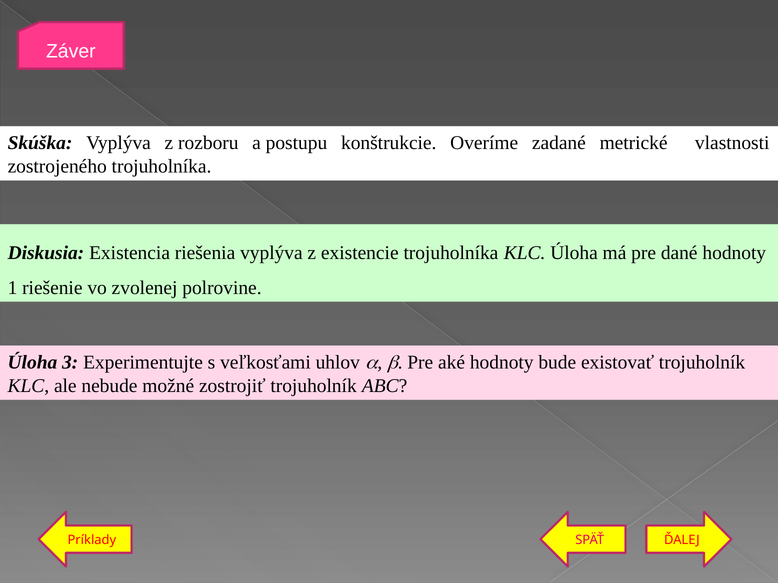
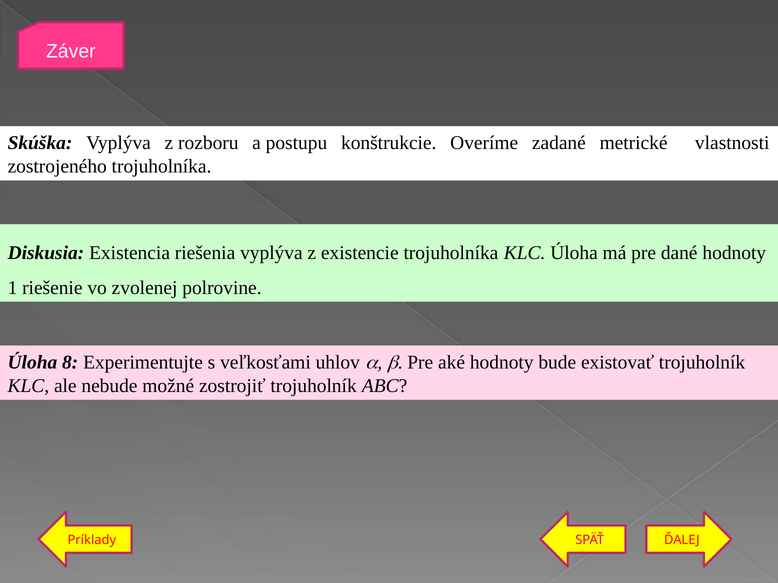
3: 3 -> 8
